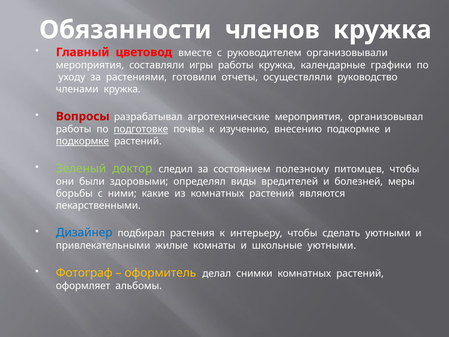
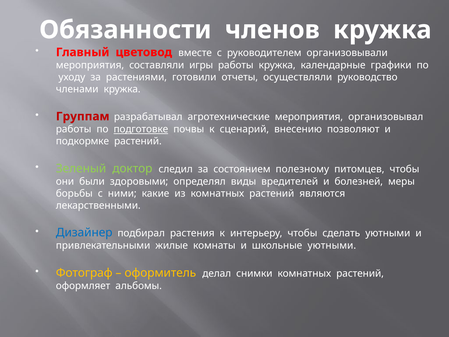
Вопросы: Вопросы -> Группам
изучению: изучению -> сценарий
внесению подкормке: подкормке -> позволяют
подкормке at (82, 141) underline: present -> none
